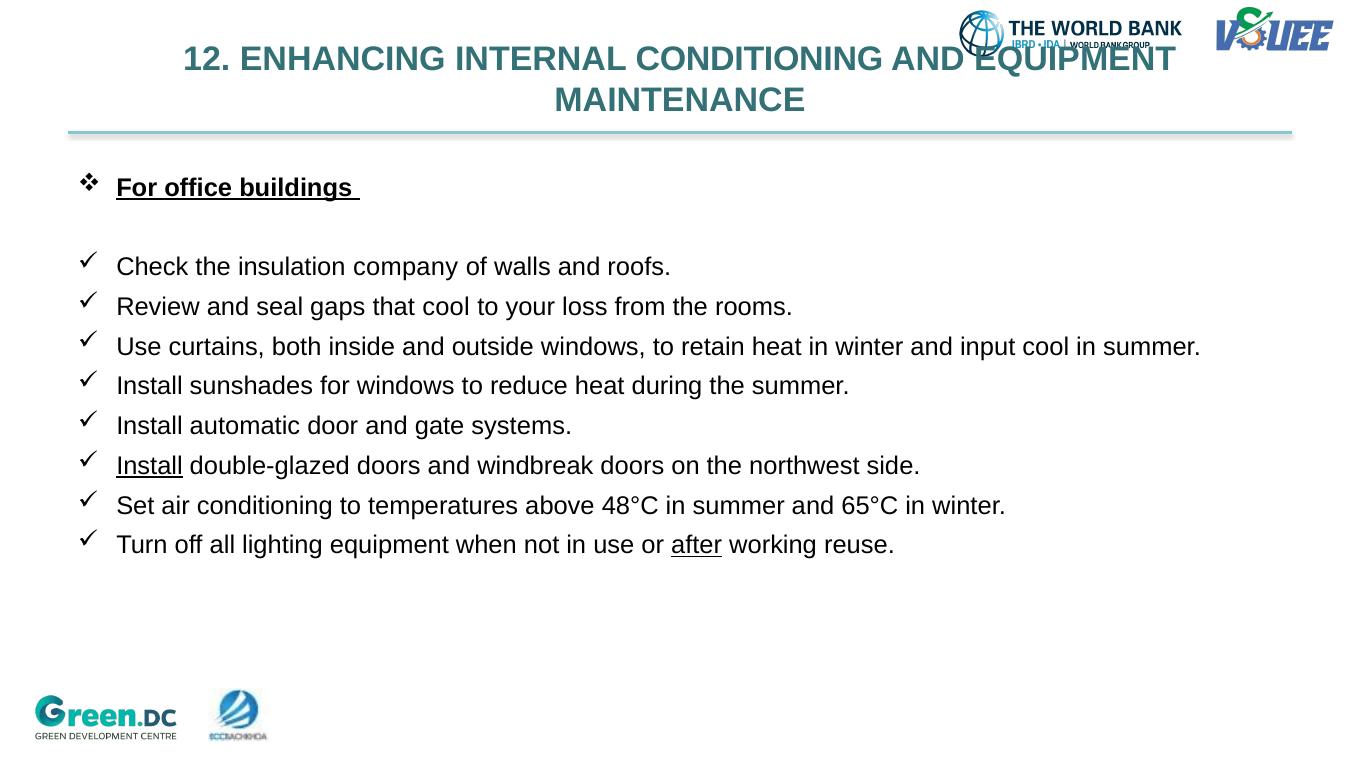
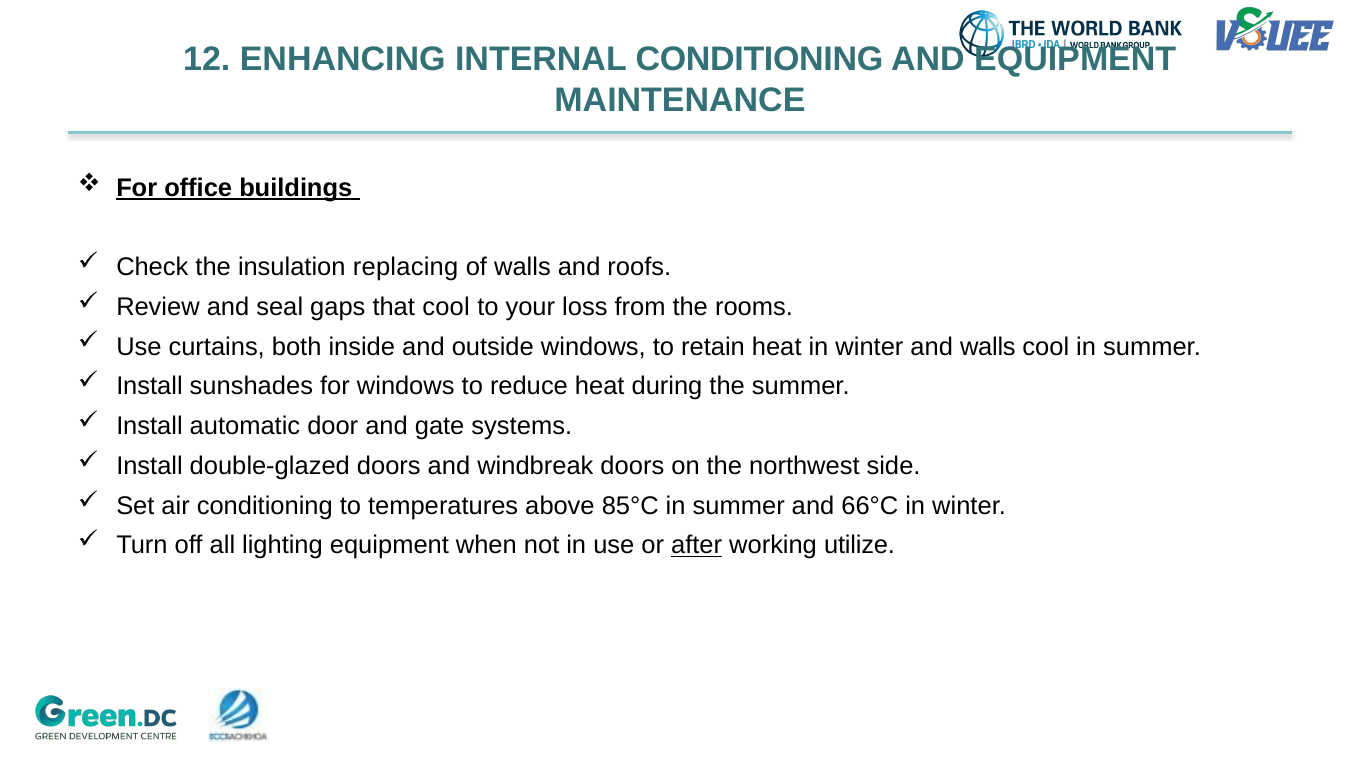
company: company -> replacing
and input: input -> walls
Install at (149, 466) underline: present -> none
48°C: 48°C -> 85°C
65°C: 65°C -> 66°C
reuse: reuse -> utilize
